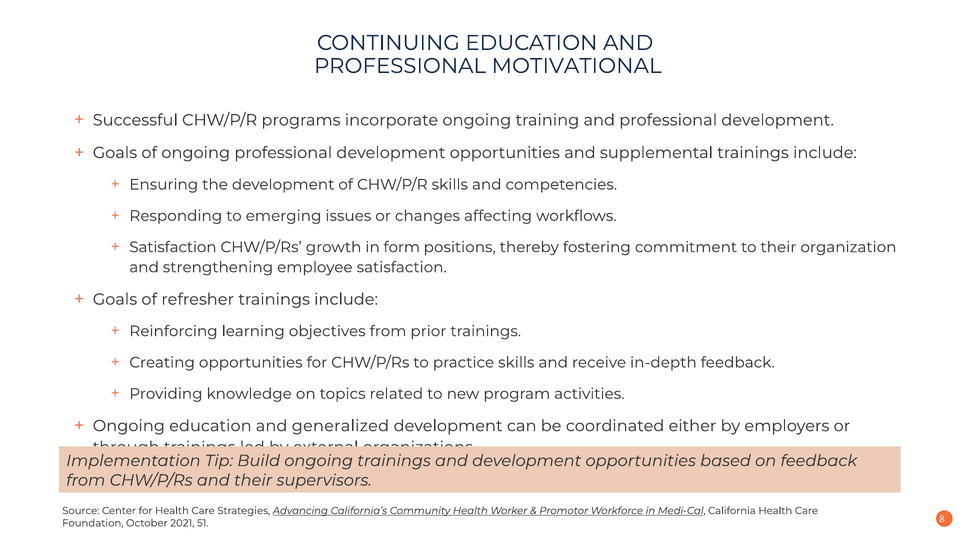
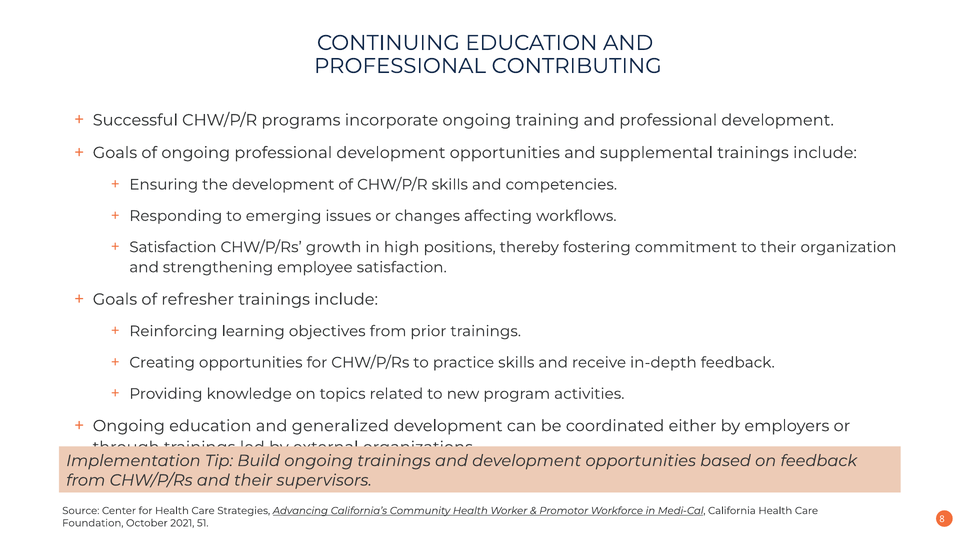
MOTIVATIONAL: MOTIVATIONAL -> CONTRIBUTING
form: form -> high
